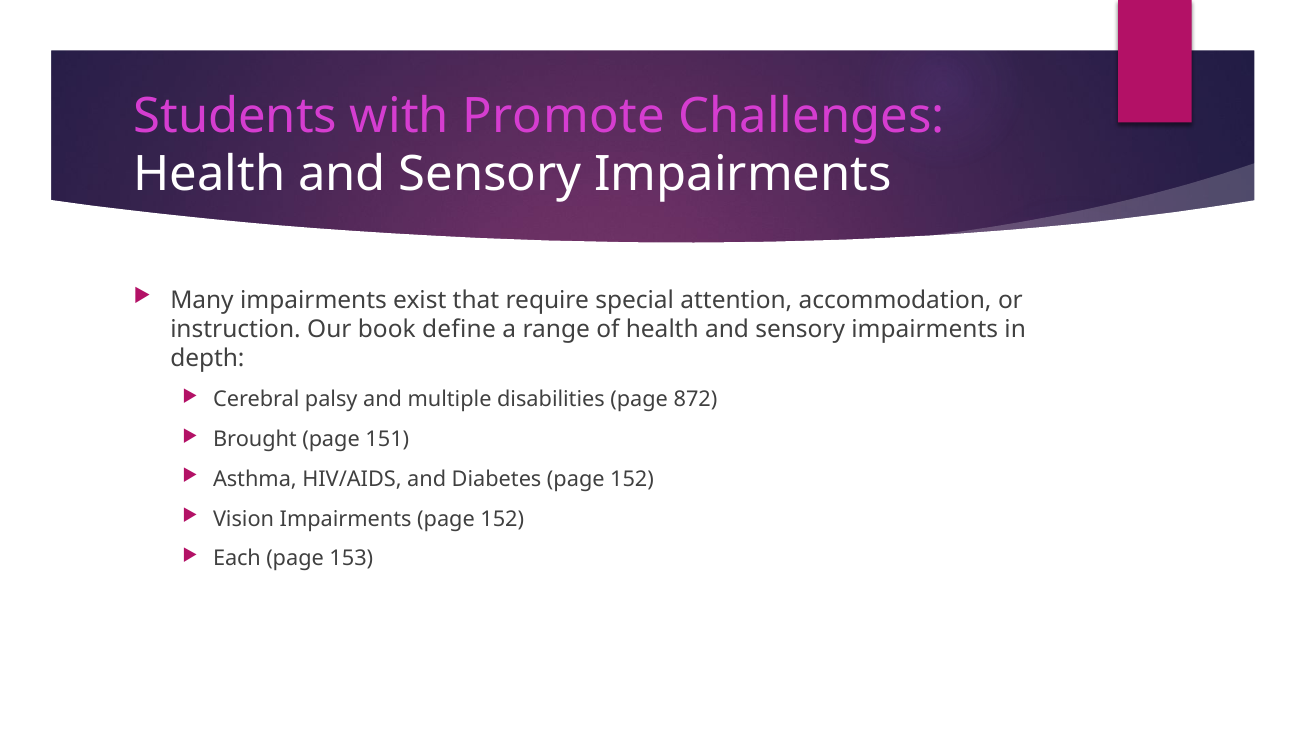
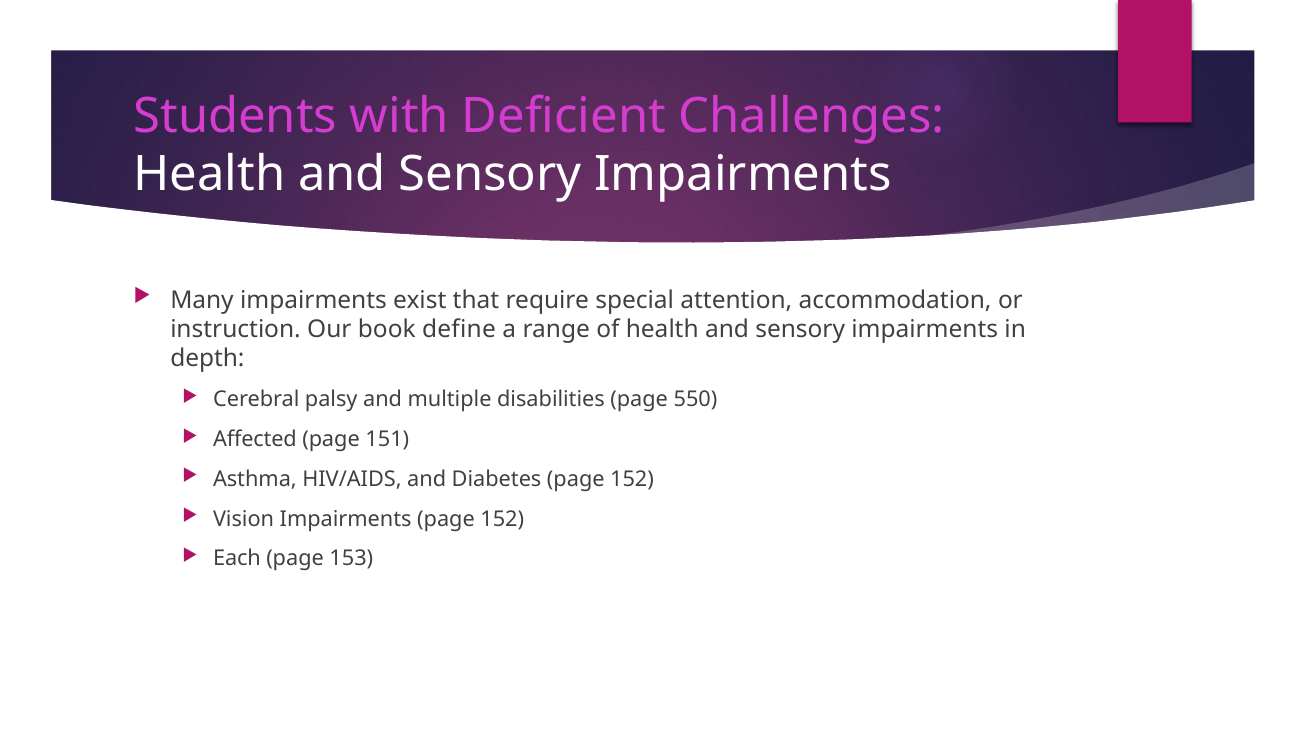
Promote: Promote -> Deficient
872: 872 -> 550
Brought: Brought -> Affected
